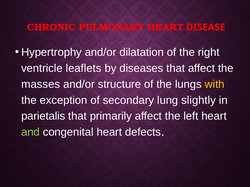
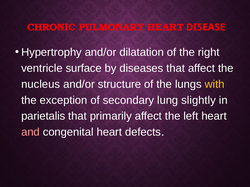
leaflets: leaflets -> surface
masses: masses -> nucleus
and colour: light green -> pink
